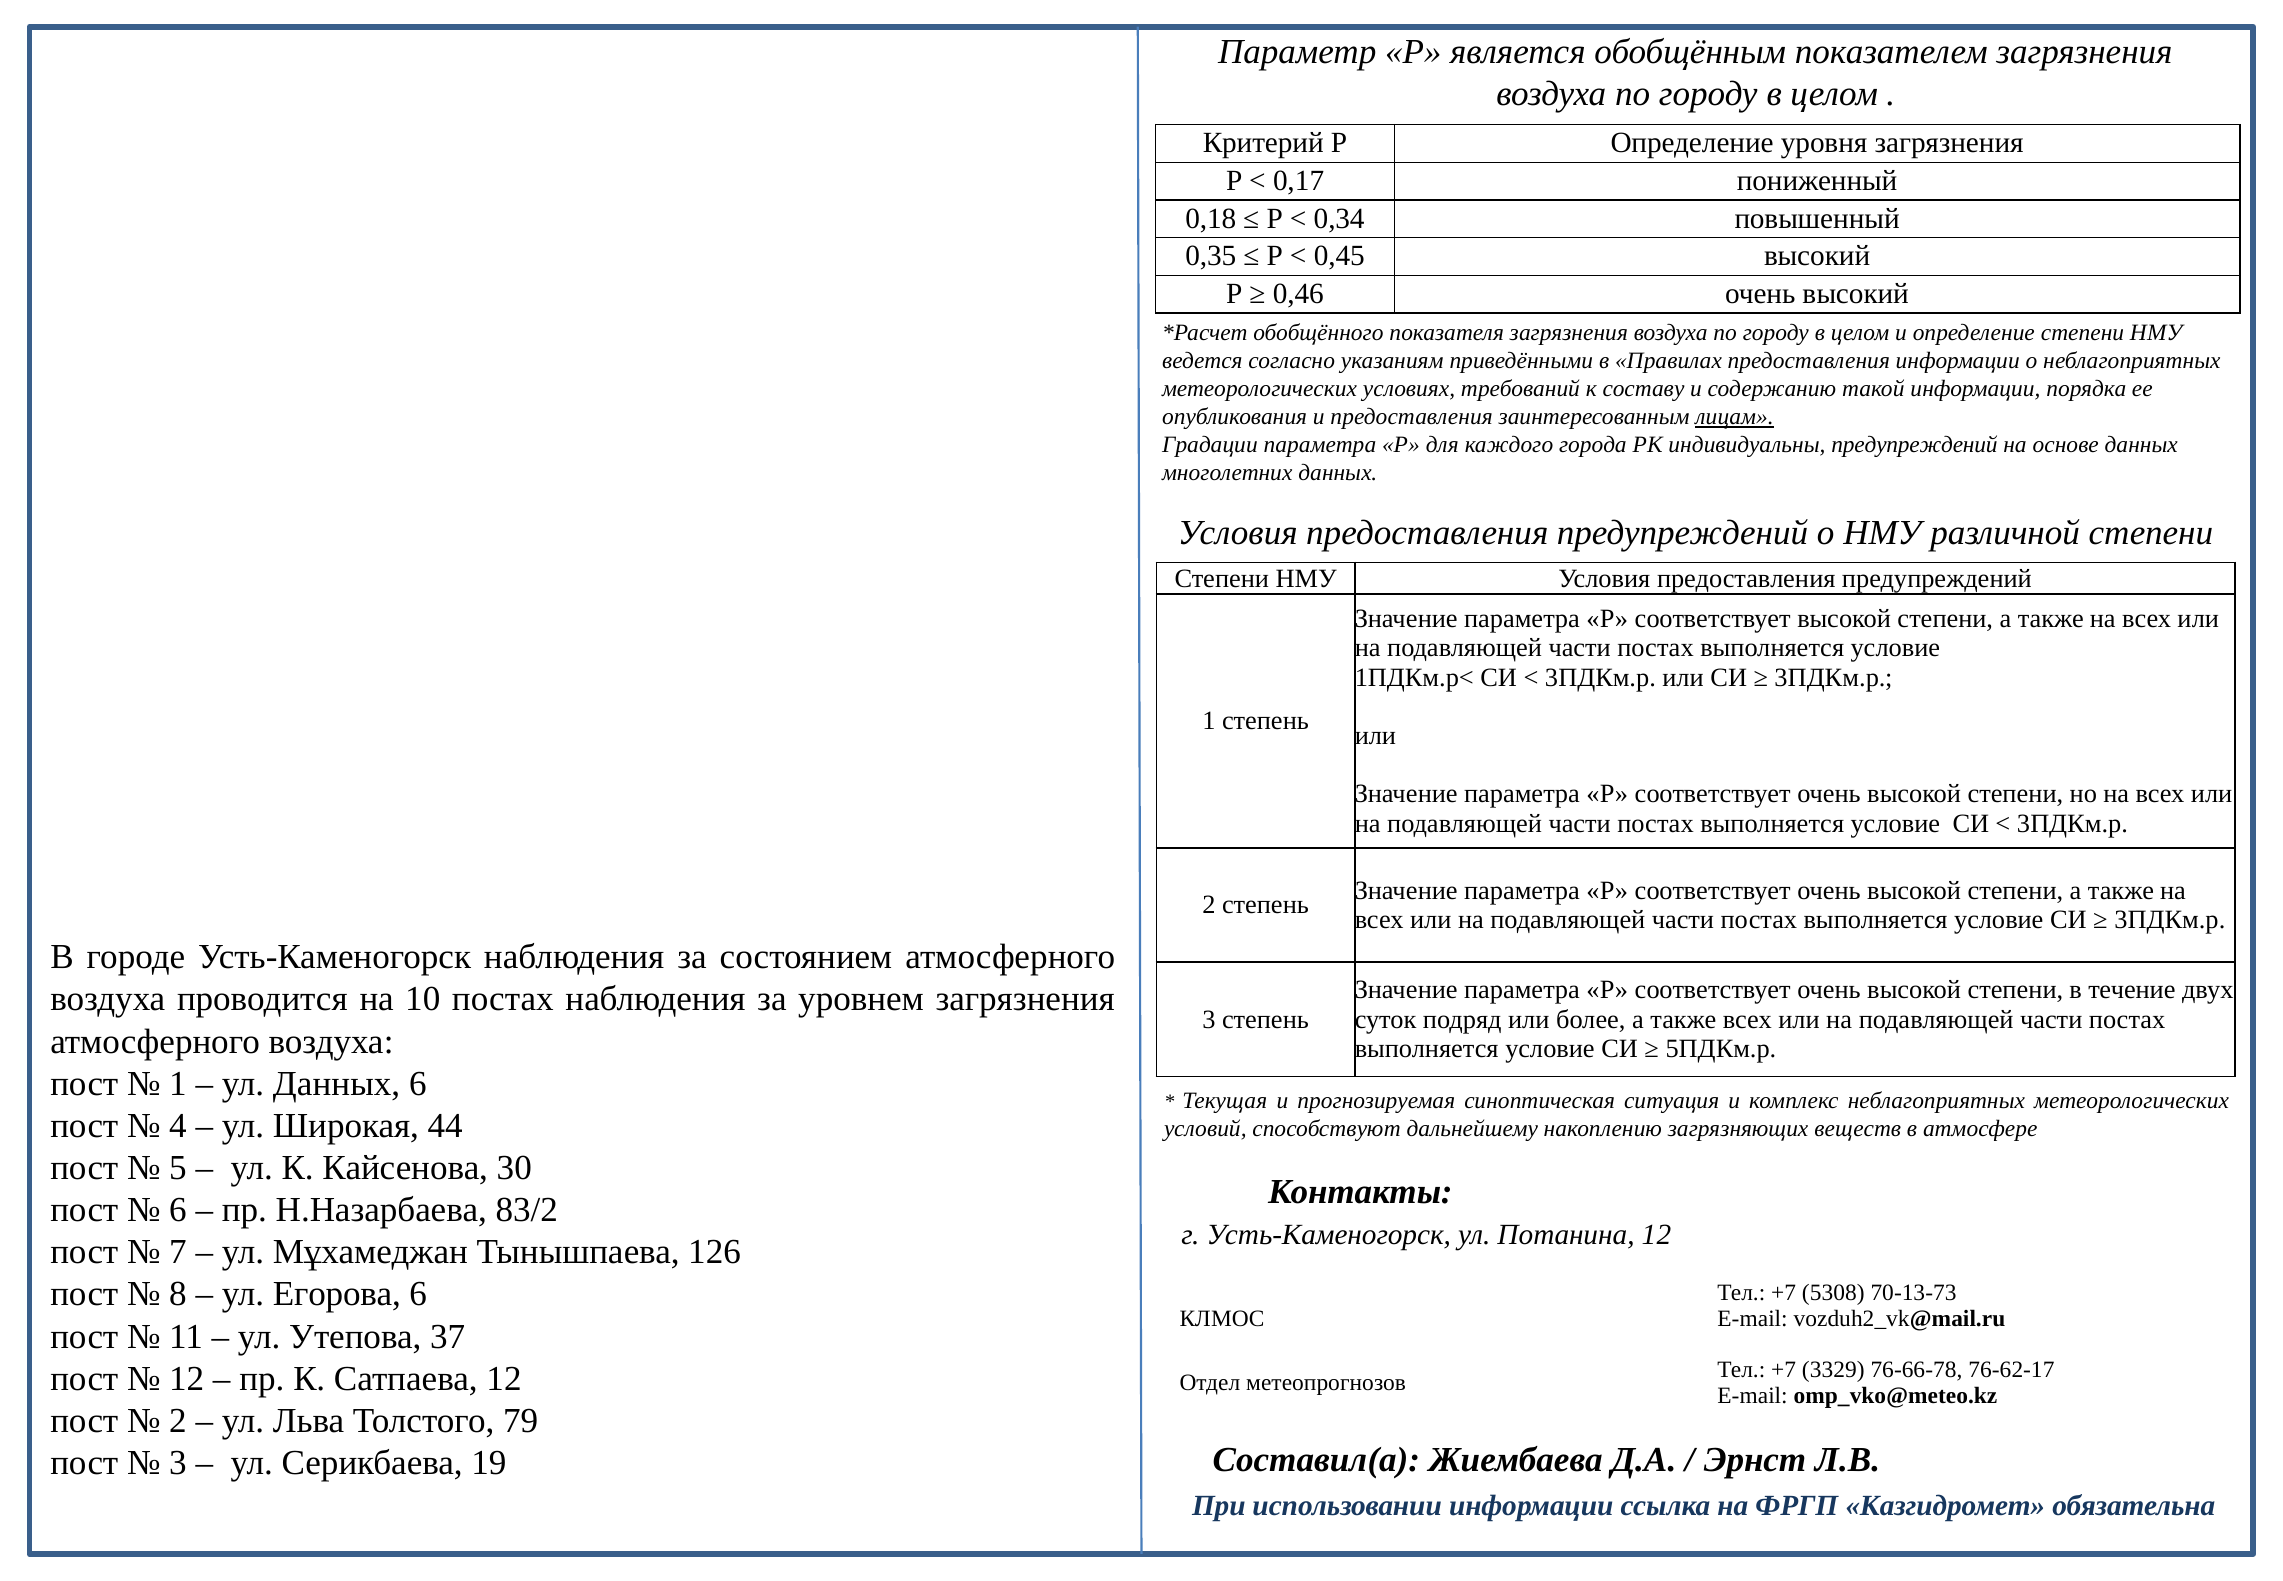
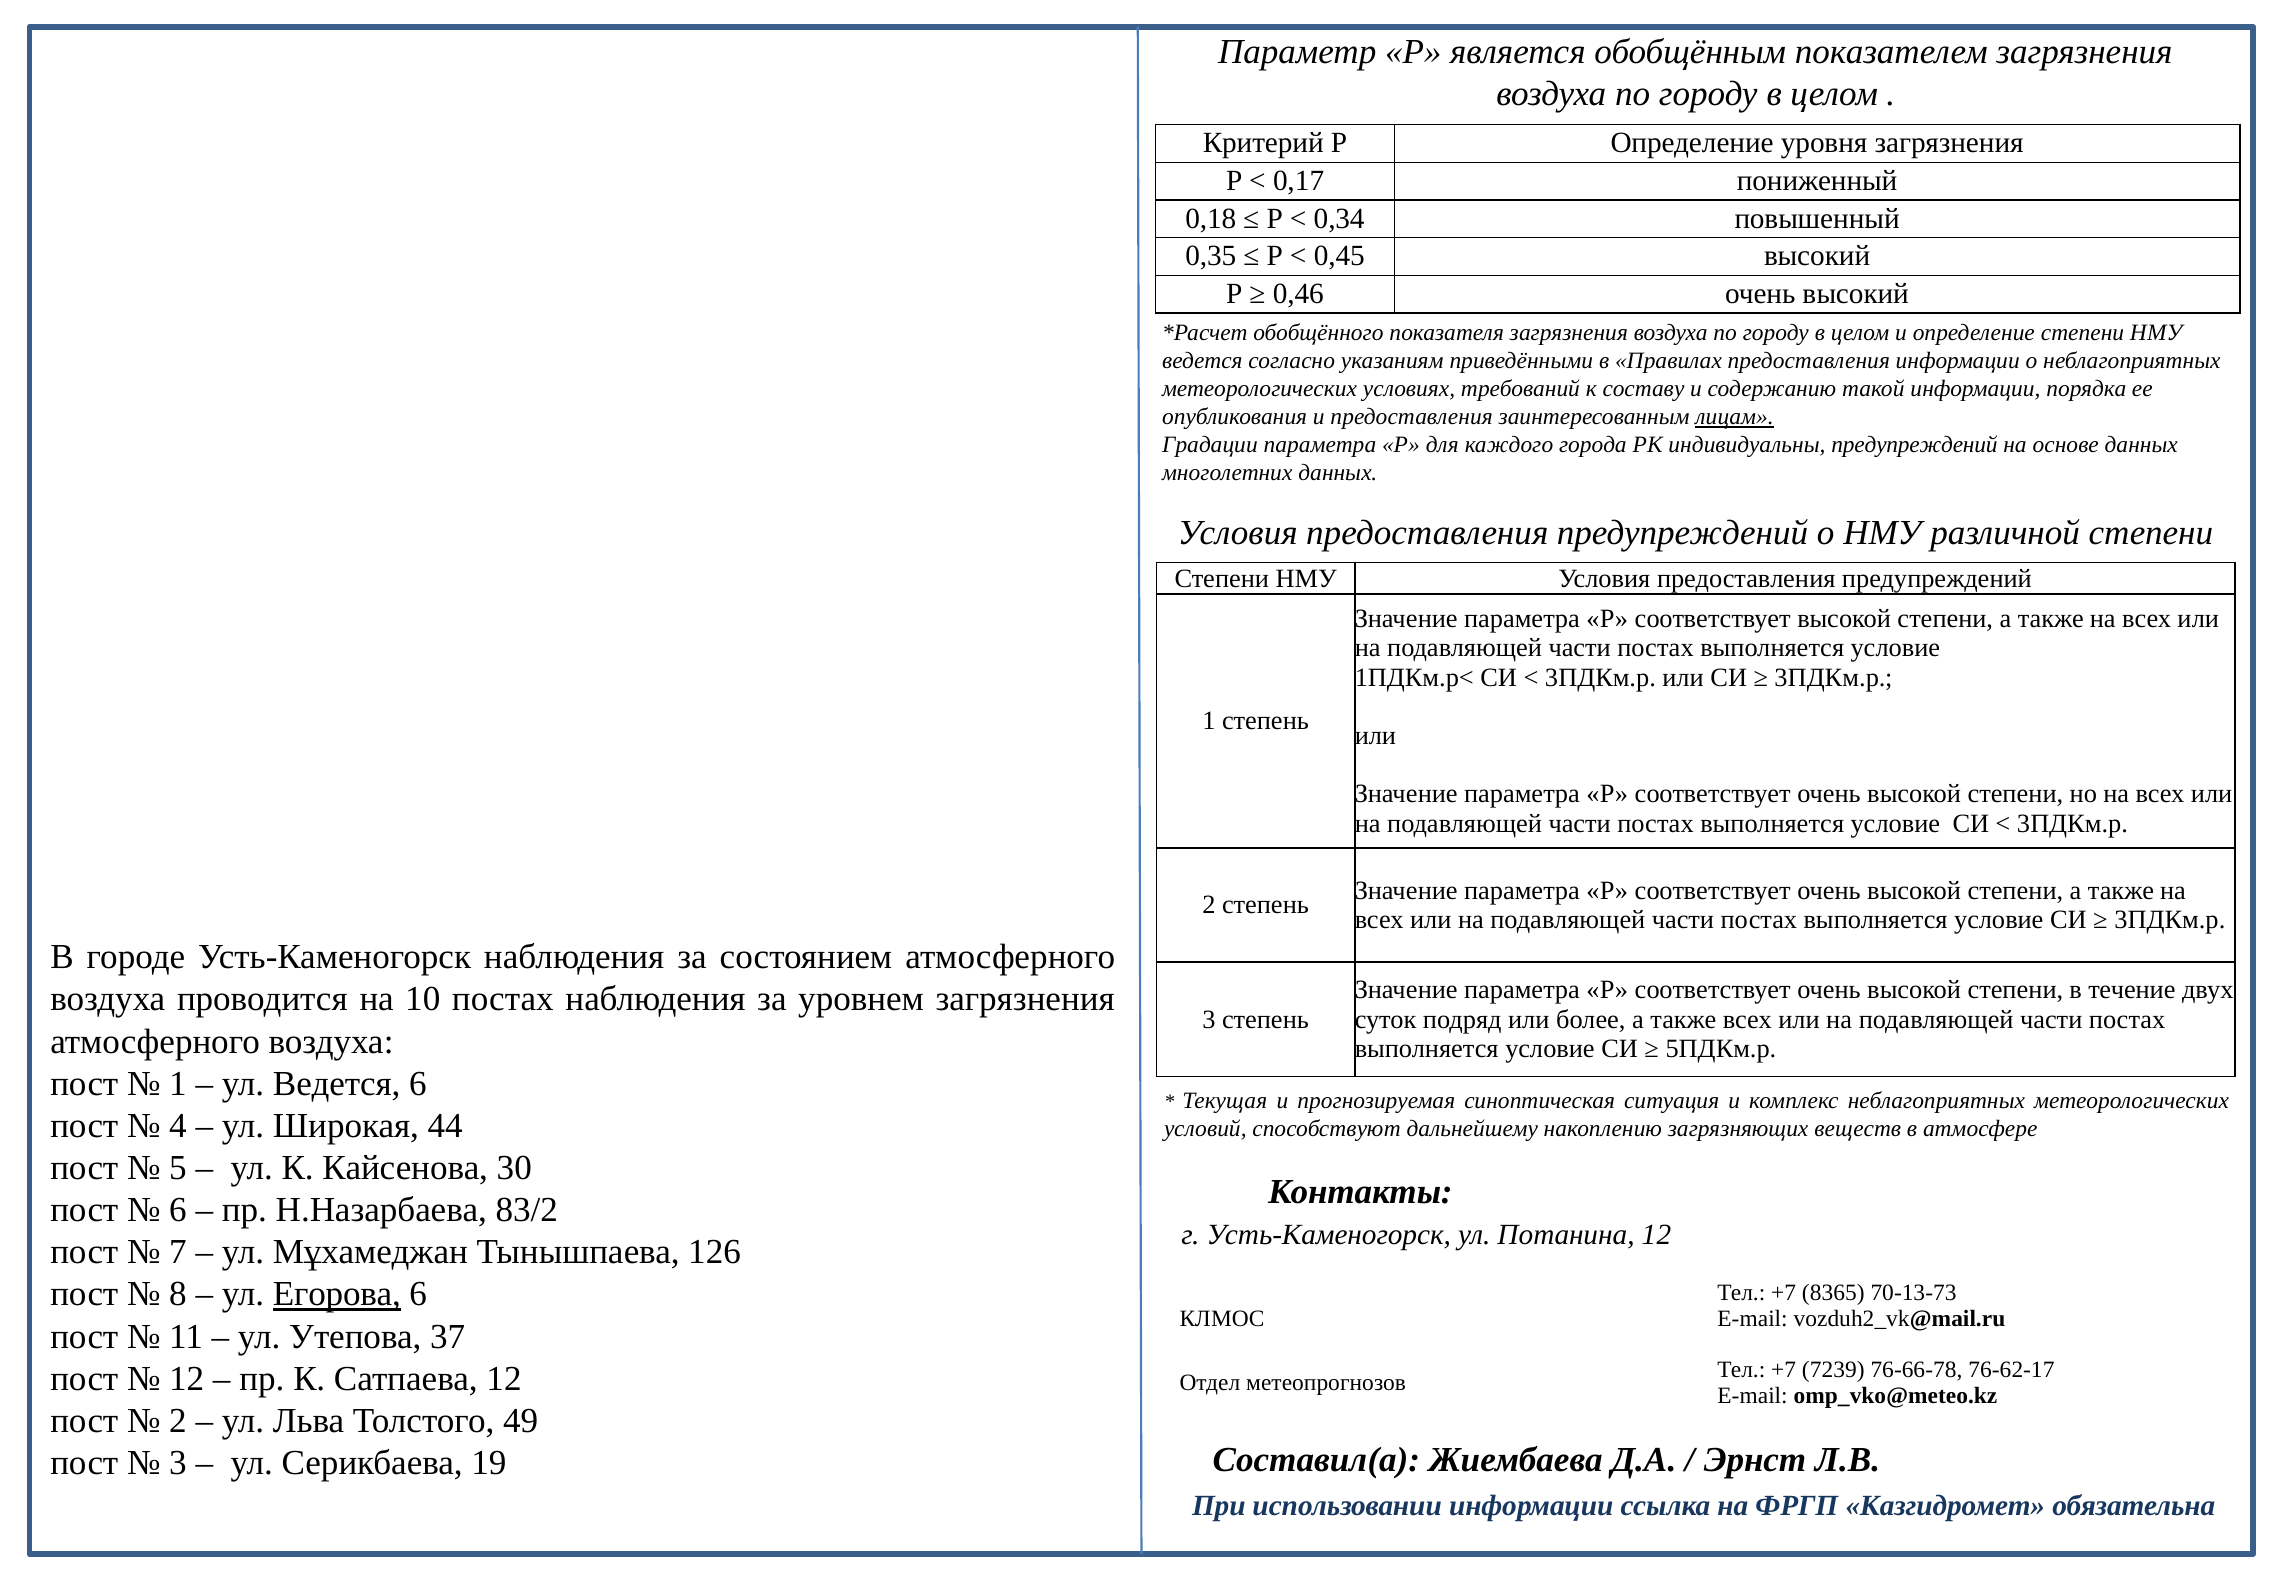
ул Данных: Данных -> Ведется
Егорова underline: none -> present
5308: 5308 -> 8365
3329: 3329 -> 7239
79: 79 -> 49
